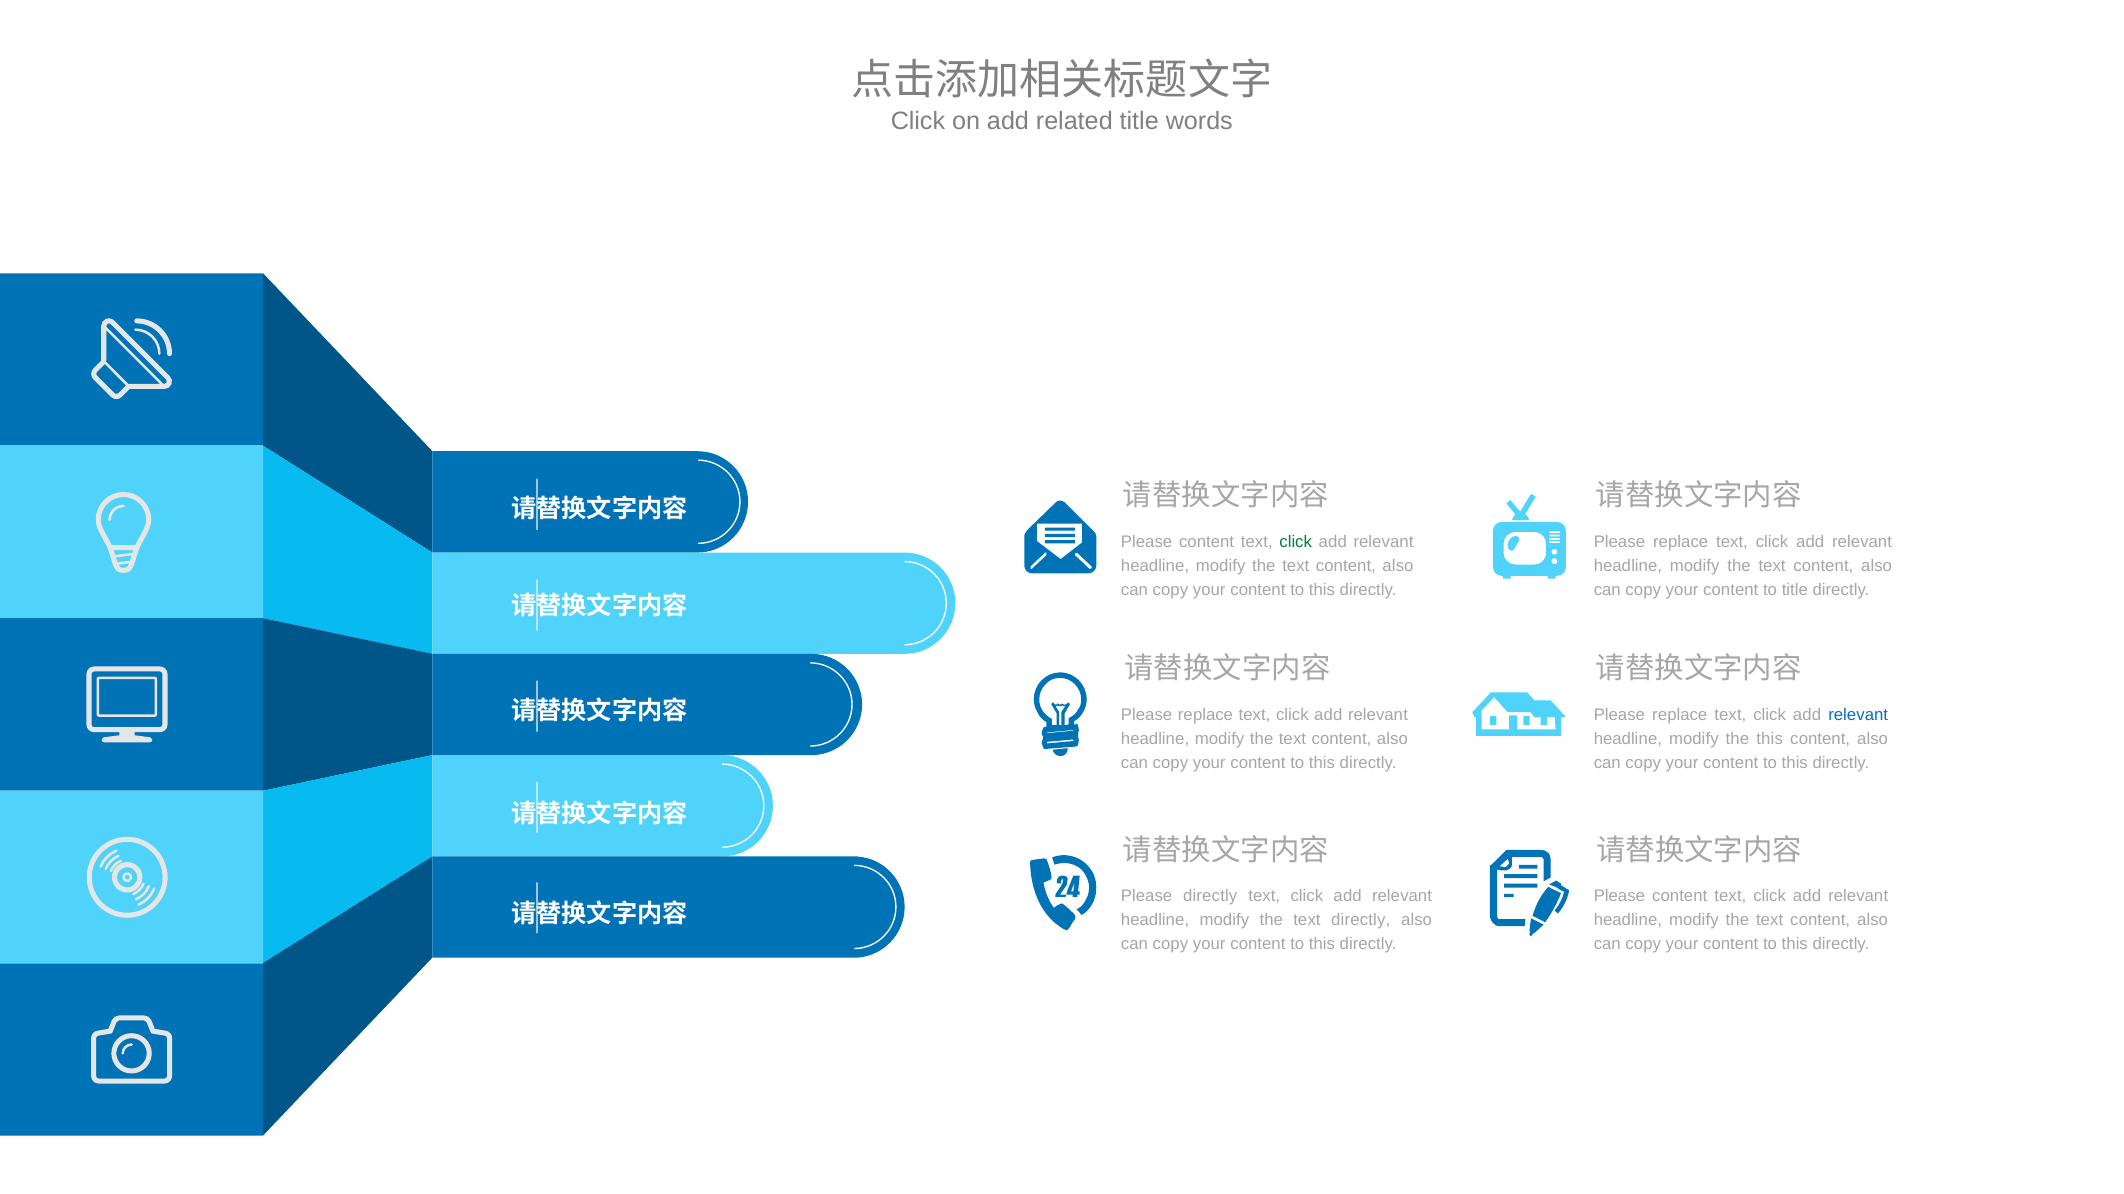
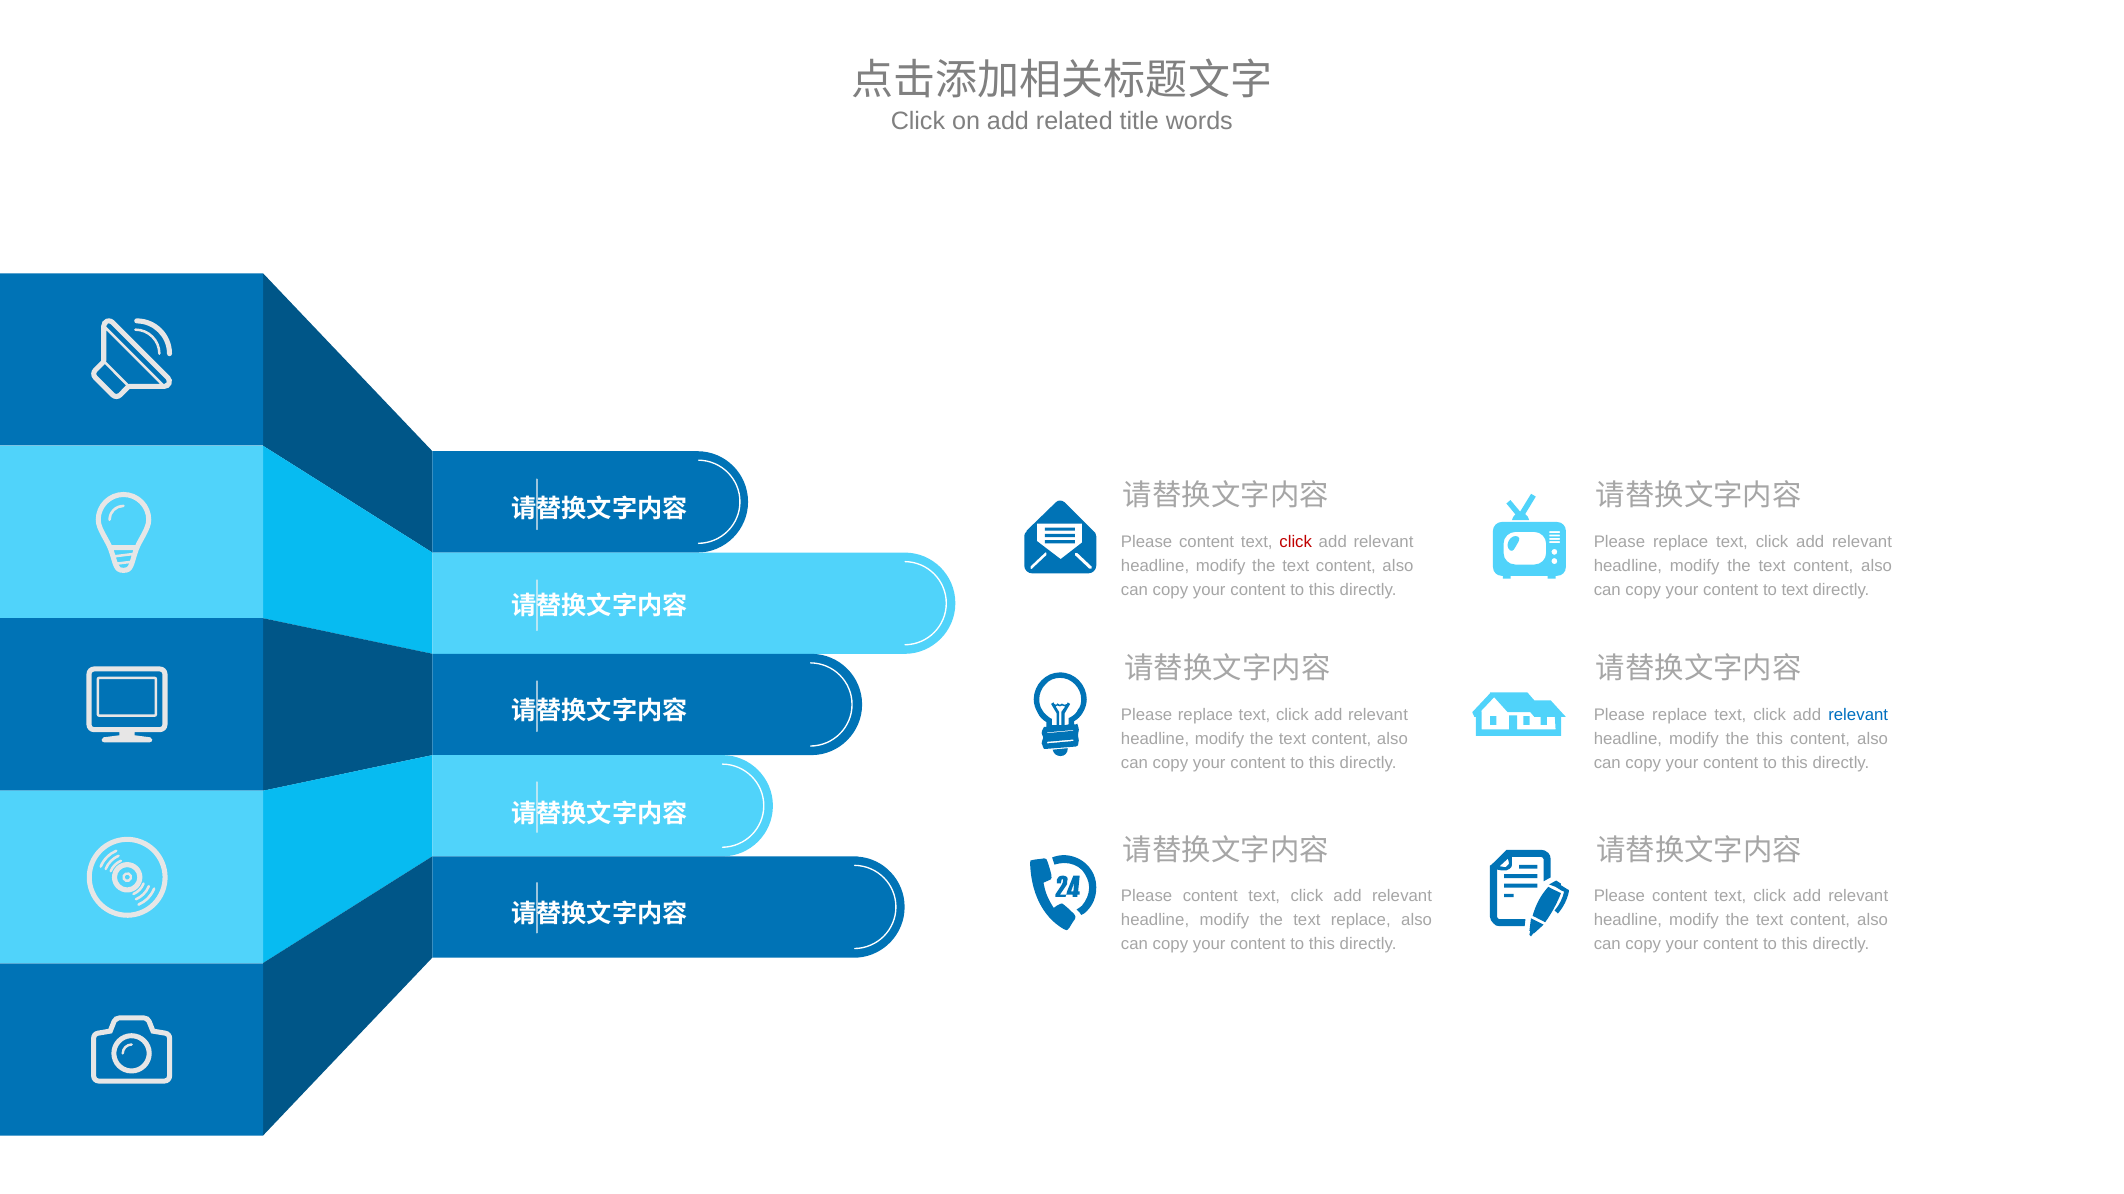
click at (1296, 542) colour: green -> red
to title: title -> text
directly at (1210, 897): directly -> content
text directly: directly -> replace
